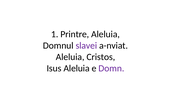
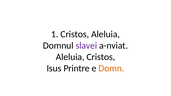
1 Printre: Printre -> Cristos
Isus Aleluia: Aleluia -> Printre
Domn colour: purple -> orange
